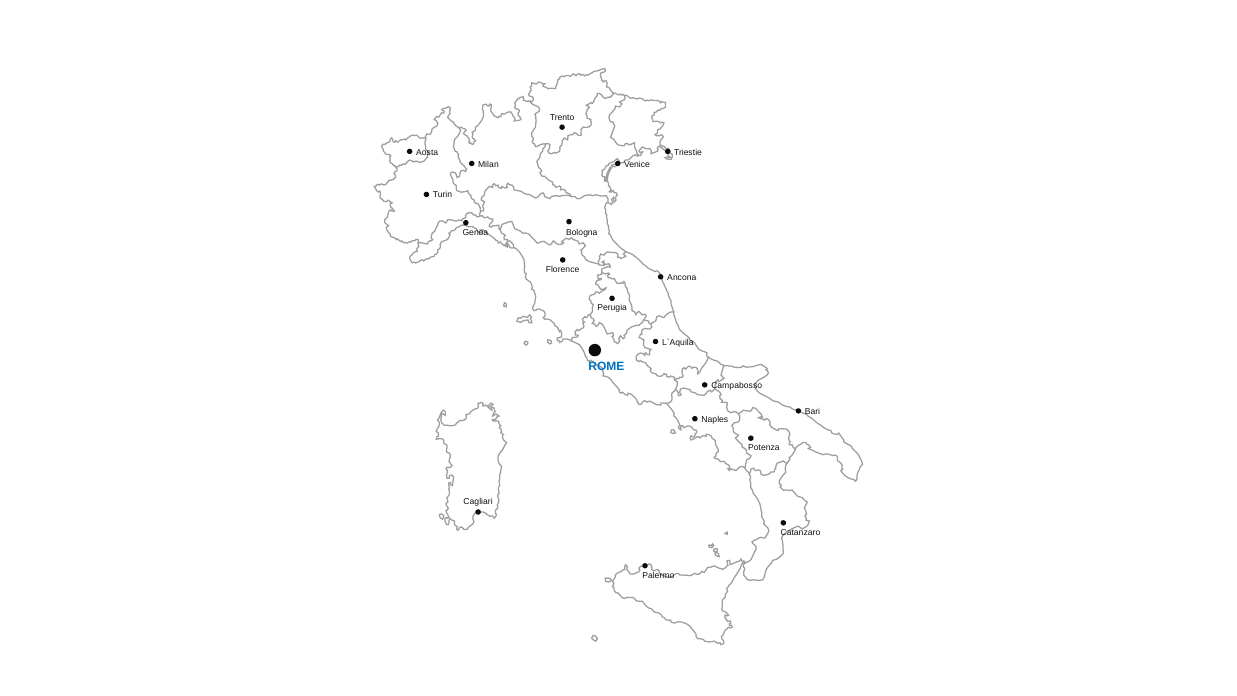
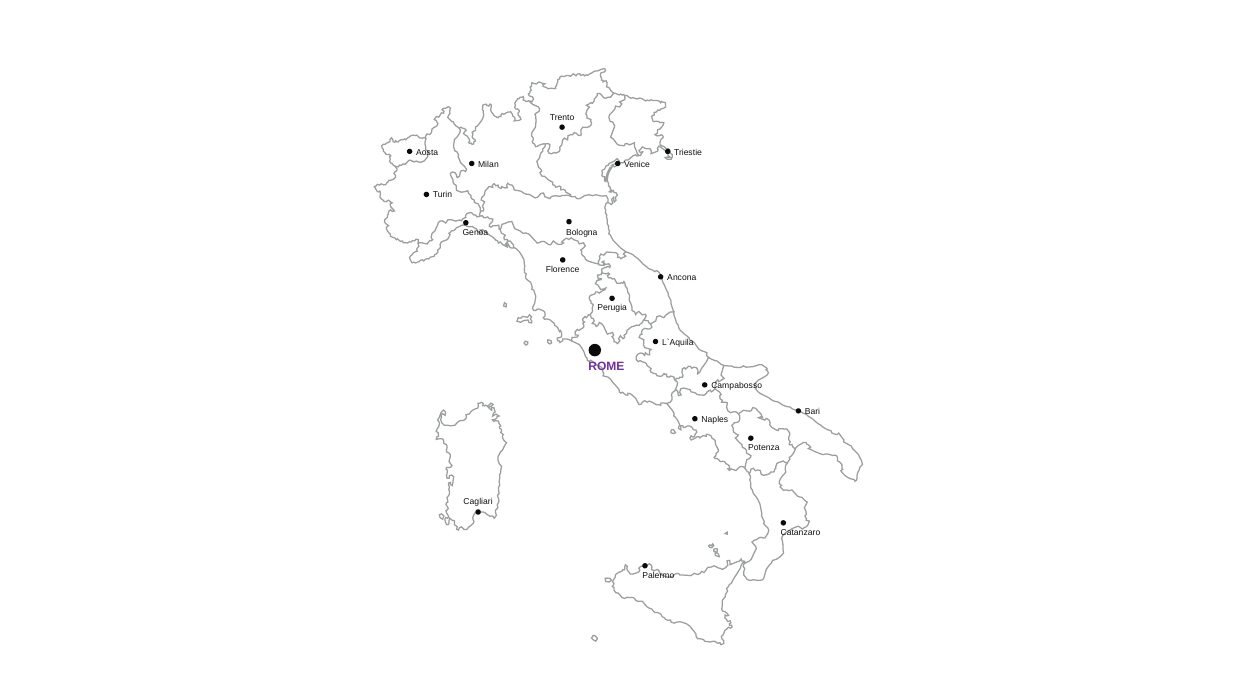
ROME colour: blue -> purple
